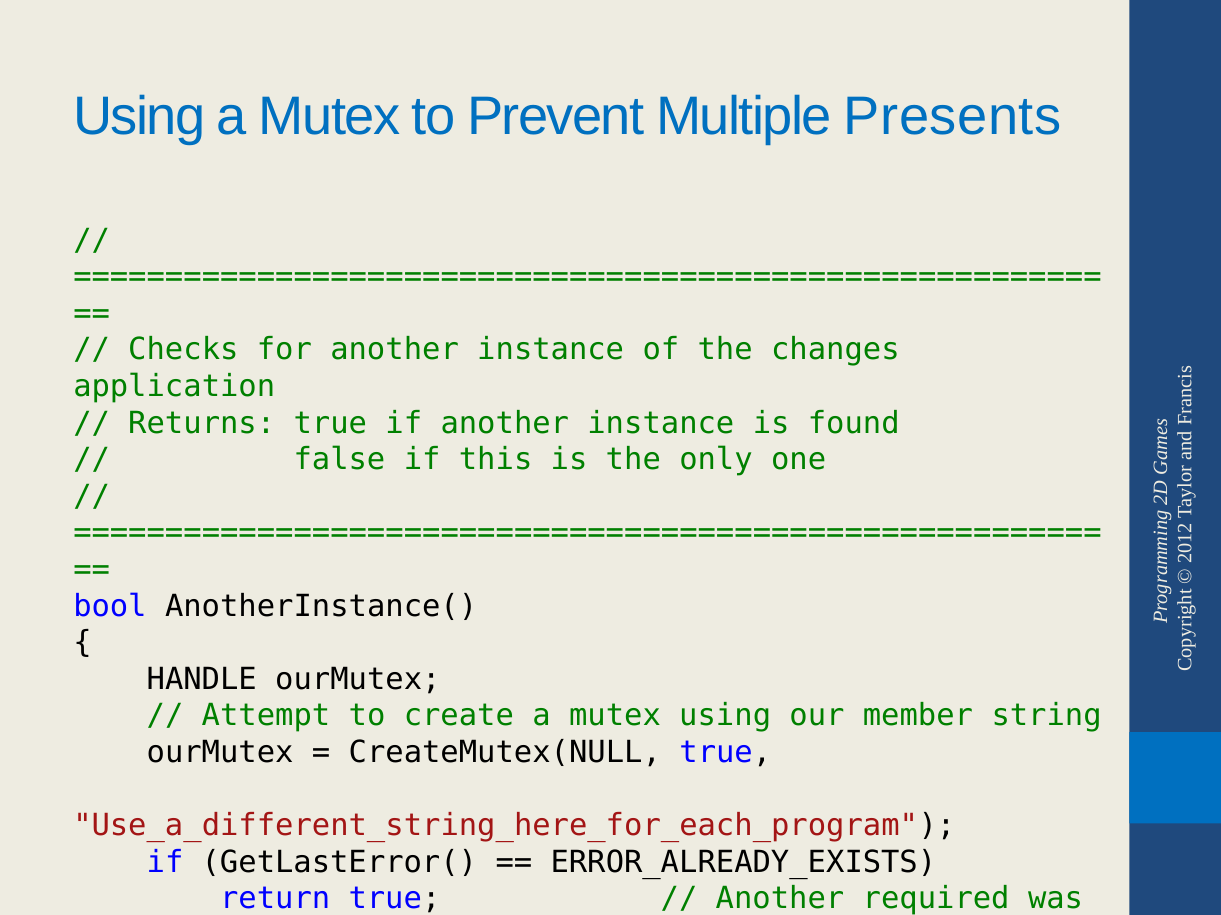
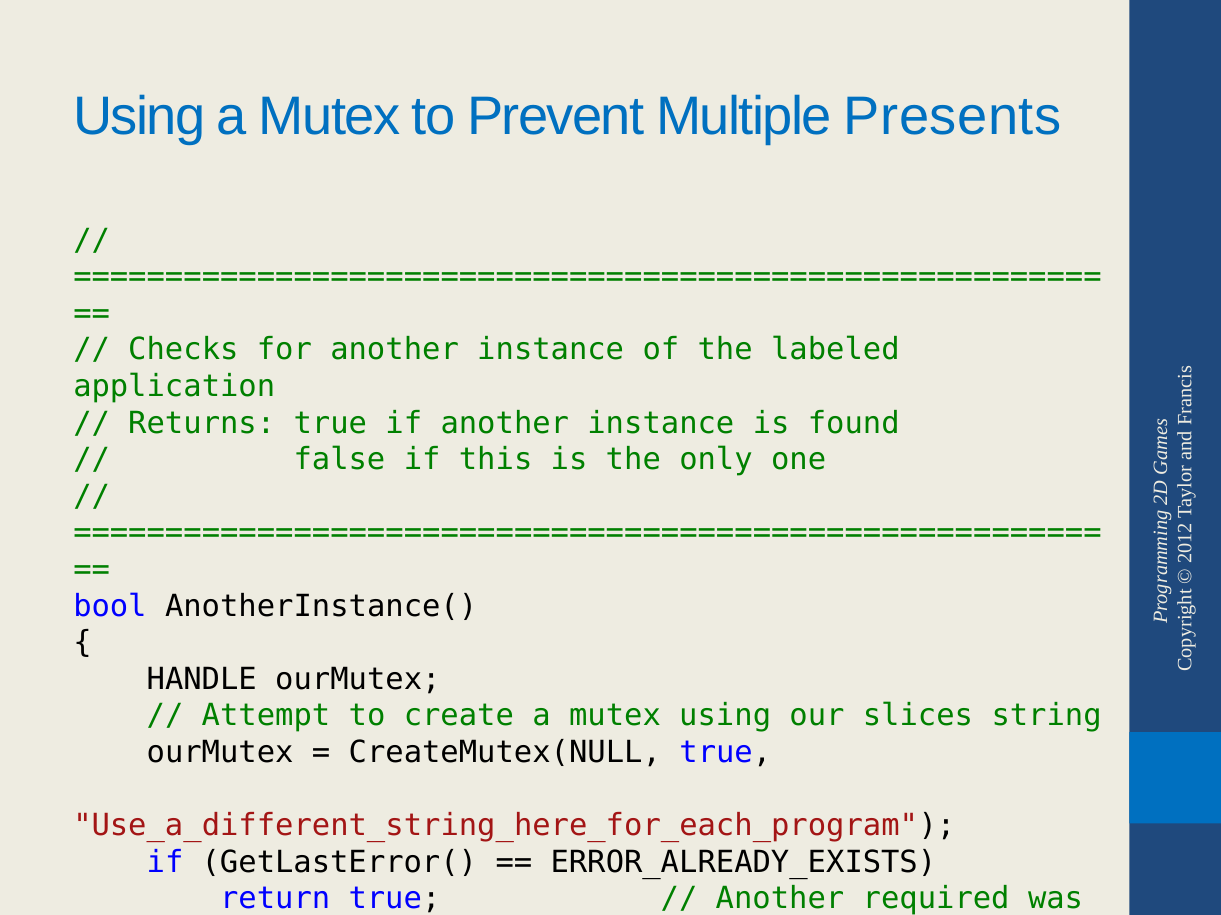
changes: changes -> labeled
member: member -> slices
